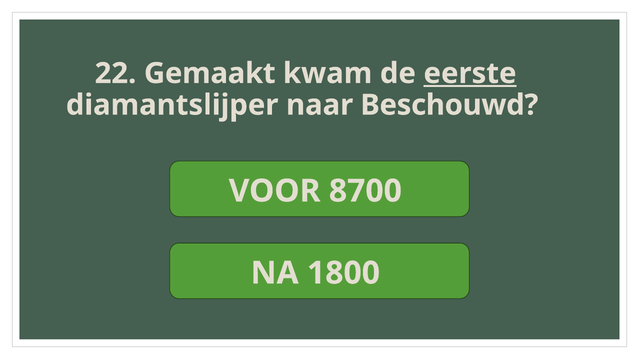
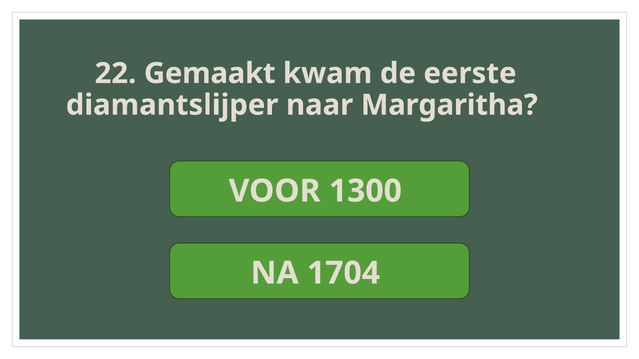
eerste underline: present -> none
Beschouwd: Beschouwd -> Margaritha
8700: 8700 -> 1300
1800: 1800 -> 1704
